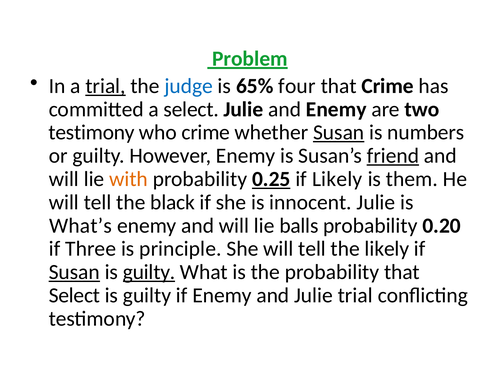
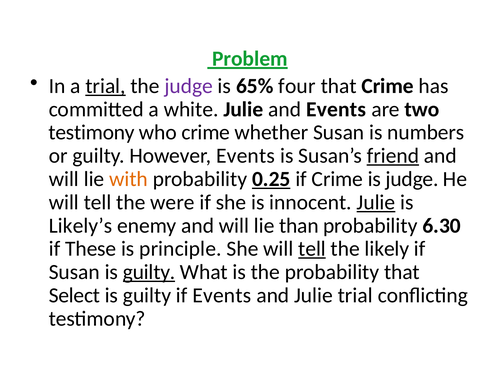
judge at (189, 86) colour: blue -> purple
a select: select -> white
and Enemy: Enemy -> Events
Susan at (339, 133) underline: present -> none
However Enemy: Enemy -> Events
if Likely: Likely -> Crime
is them: them -> judge
black: black -> were
Julie at (376, 202) underline: none -> present
What’s: What’s -> Likely’s
balls: balls -> than
0.20: 0.20 -> 6.30
Three: Three -> These
tell at (312, 249) underline: none -> present
Susan at (74, 272) underline: present -> none
if Enemy: Enemy -> Events
